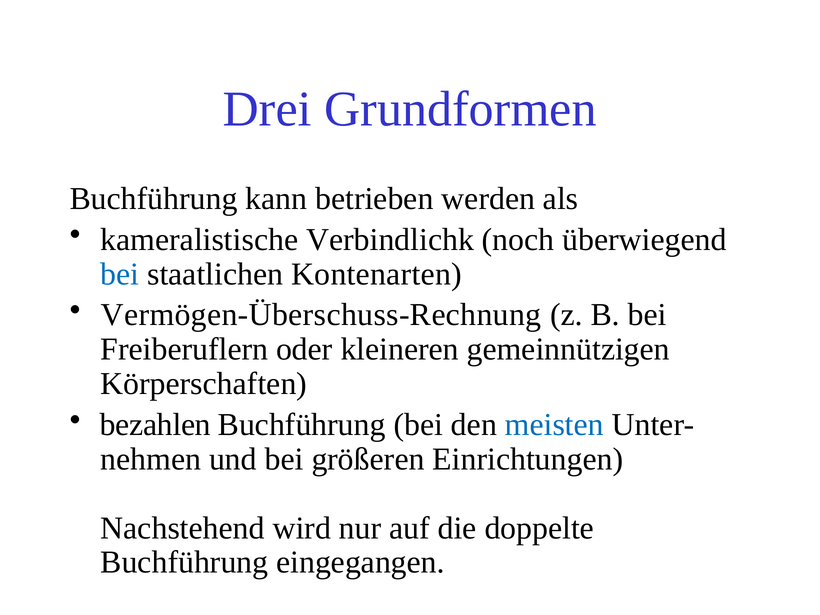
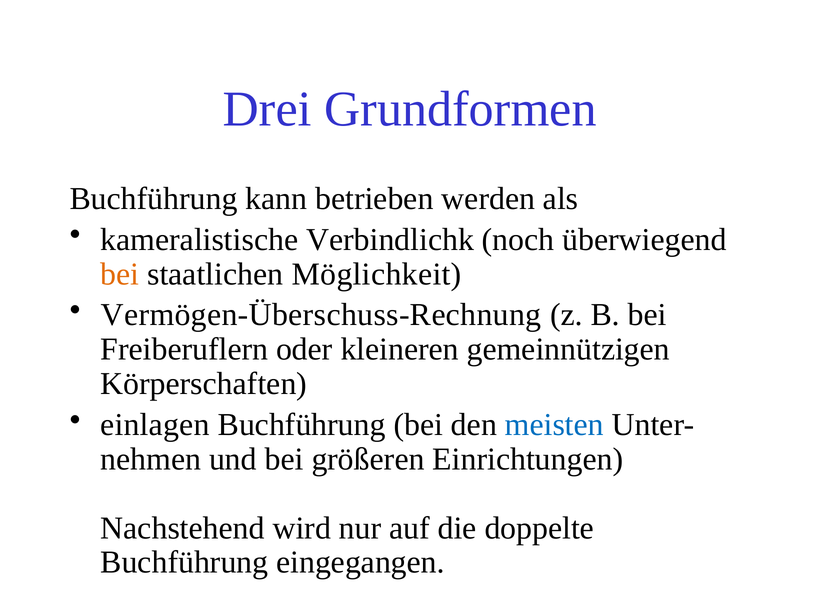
bei at (120, 274) colour: blue -> orange
Kontenarten: Kontenarten -> Möglichkeit
bezahlen: bezahlen -> einlagen
